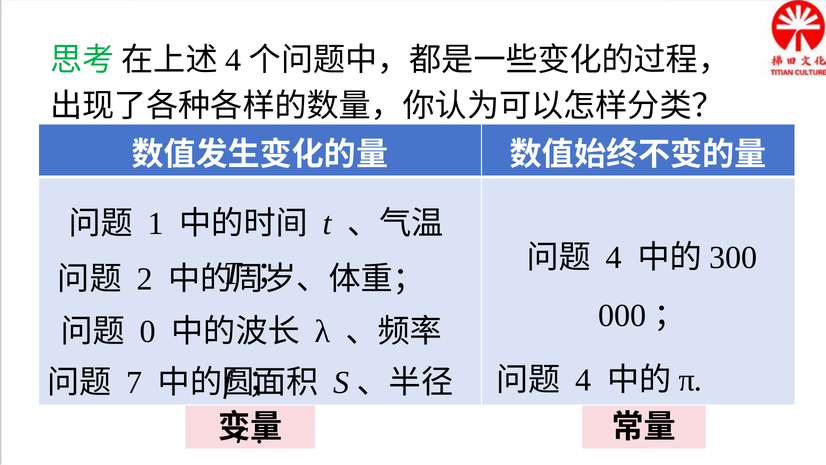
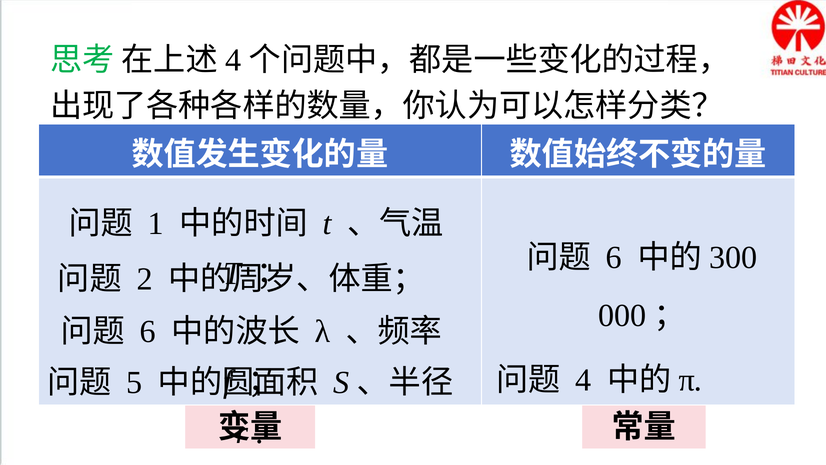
4 at (614, 258): 4 -> 6
0 at (148, 331): 0 -> 6
7: 7 -> 5
